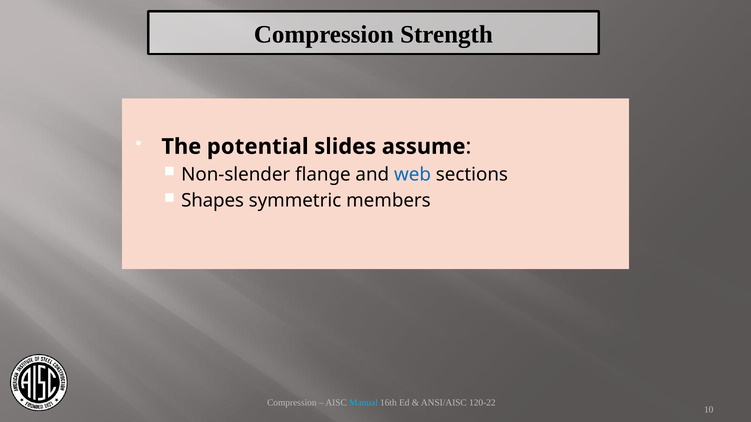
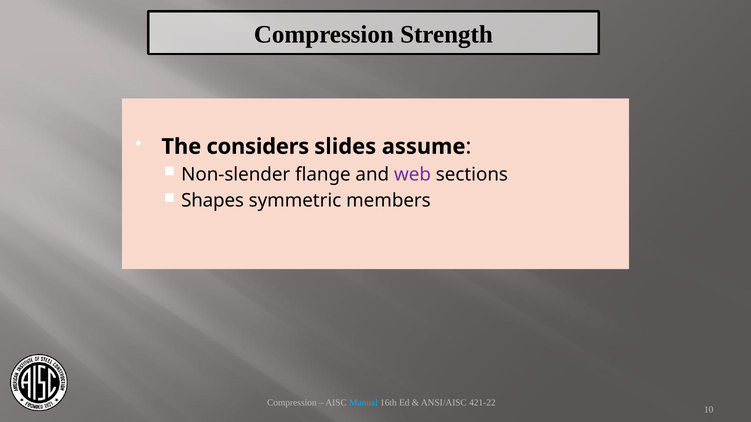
potential: potential -> considers
web colour: blue -> purple
120-22: 120-22 -> 421-22
